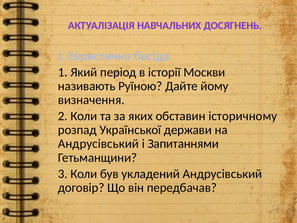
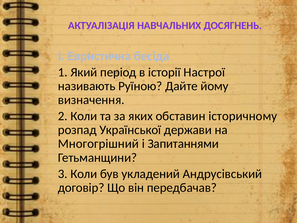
Москви: Москви -> Настрої
Андрусівський at (98, 144): Андрусівський -> Многогрішний
